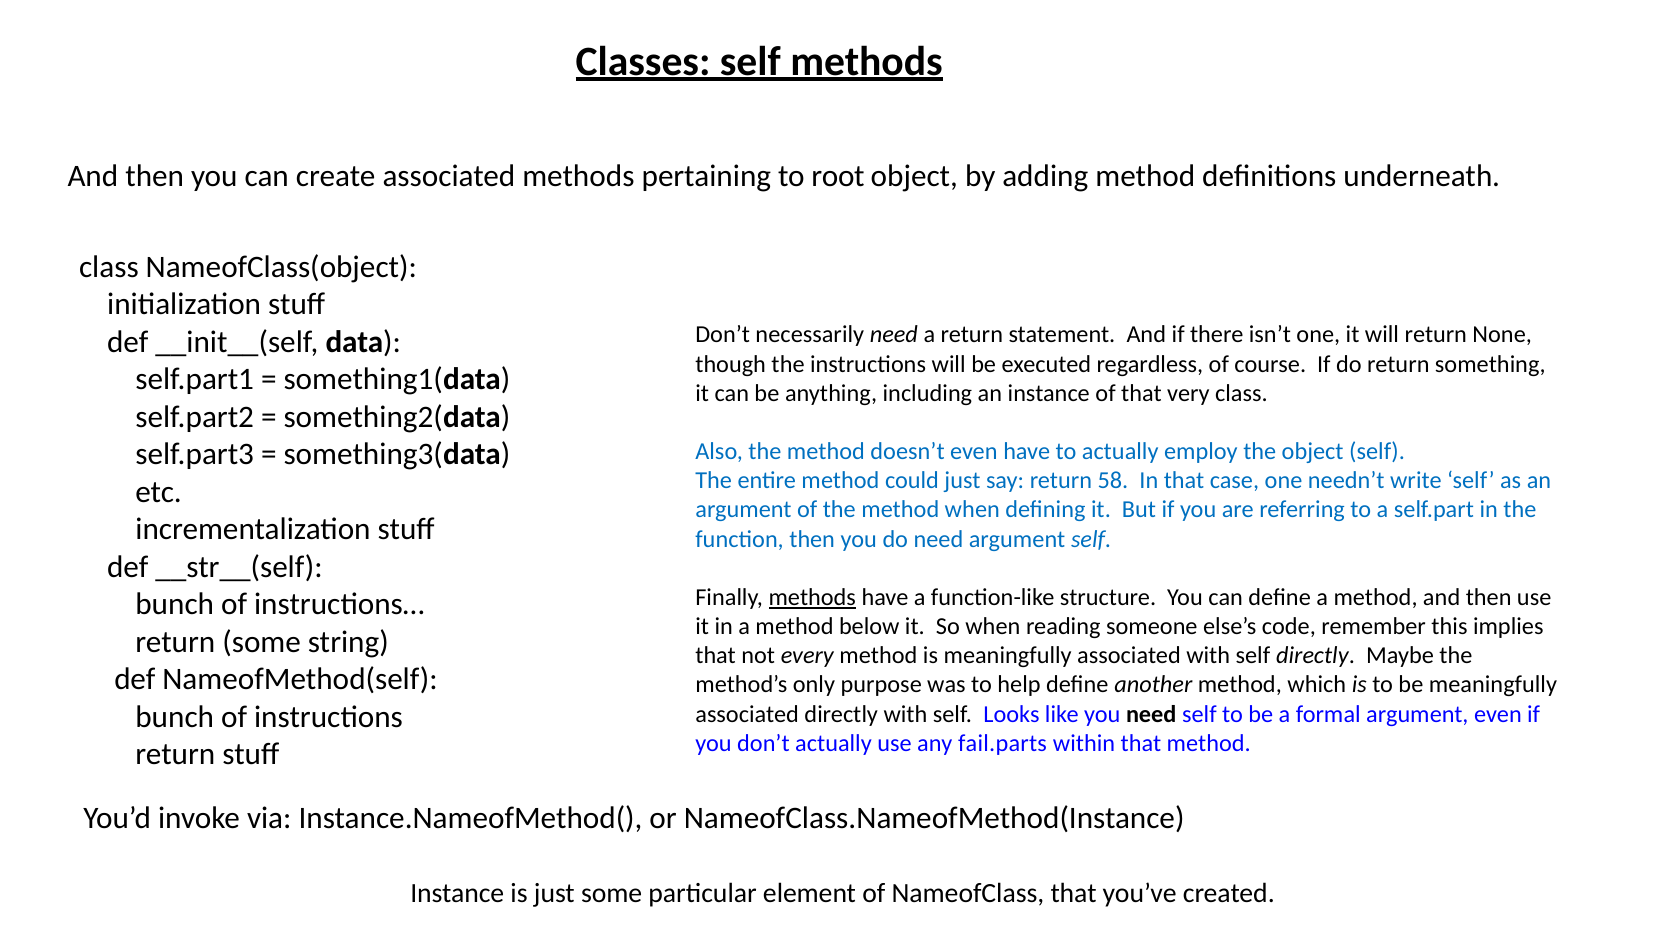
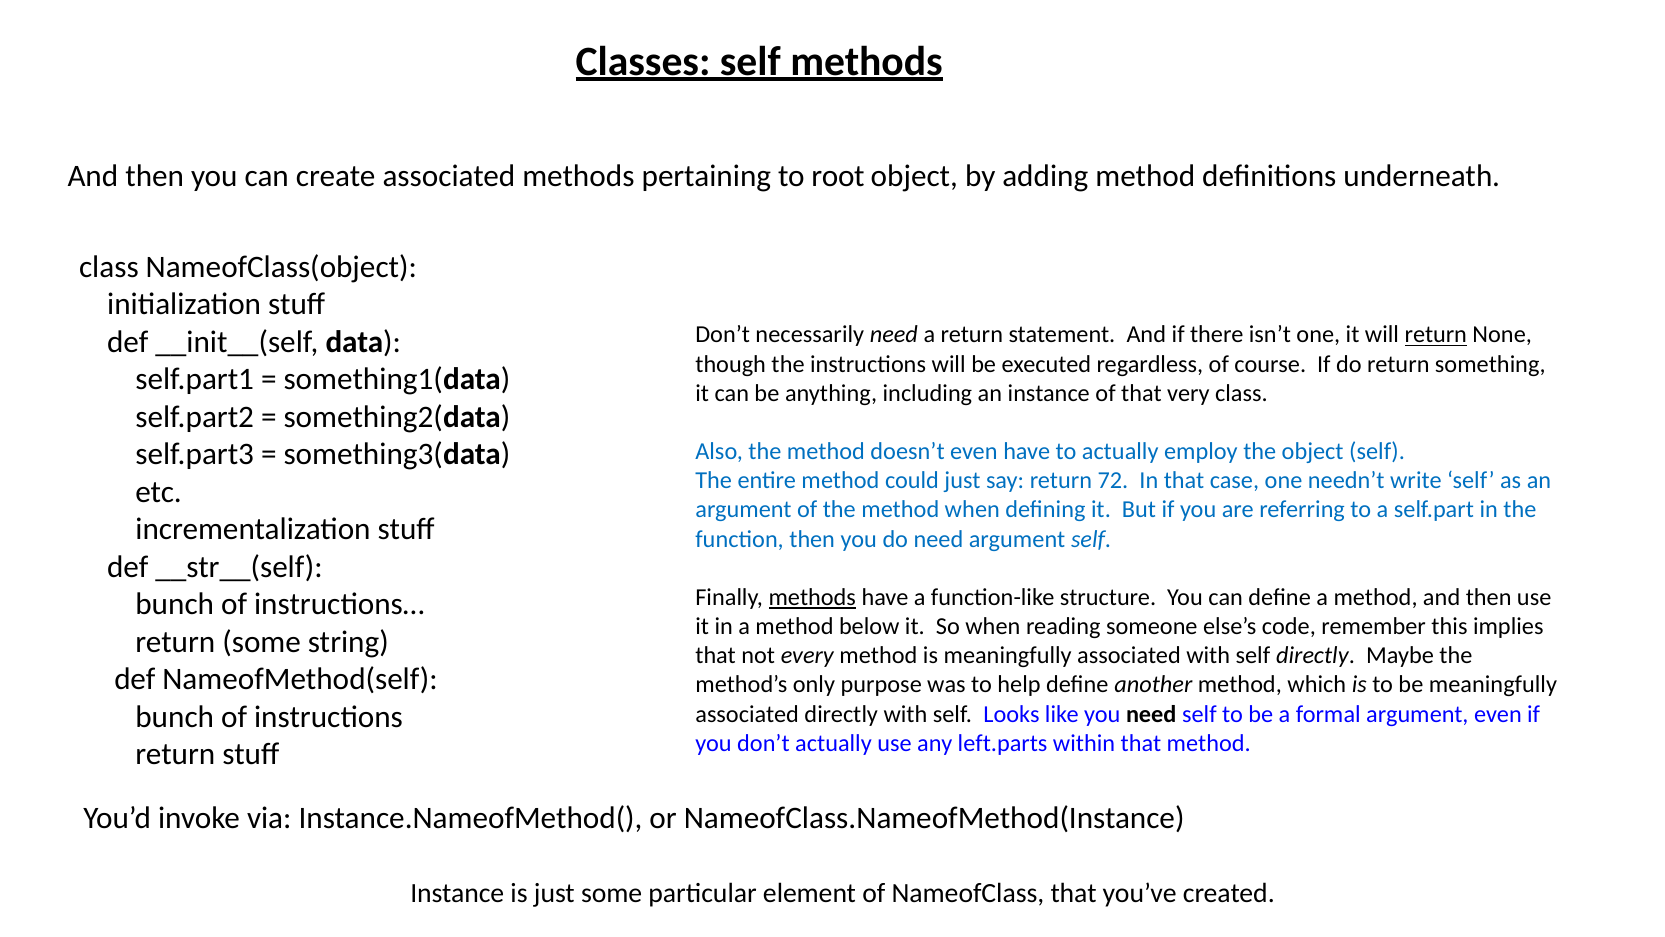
return at (1436, 335) underline: none -> present
58: 58 -> 72
fail.parts: fail.parts -> left.parts
